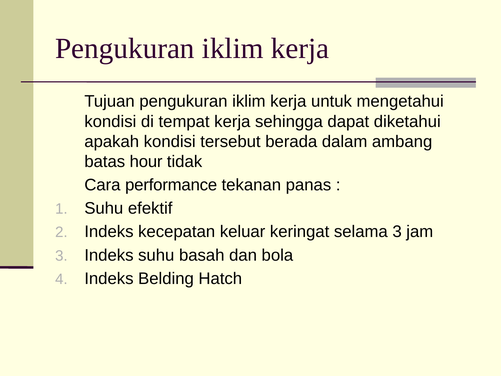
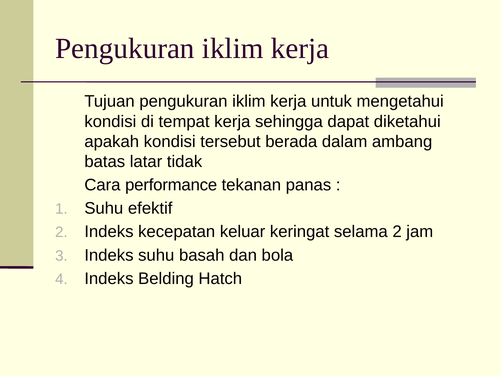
hour: hour -> latar
selama 3: 3 -> 2
